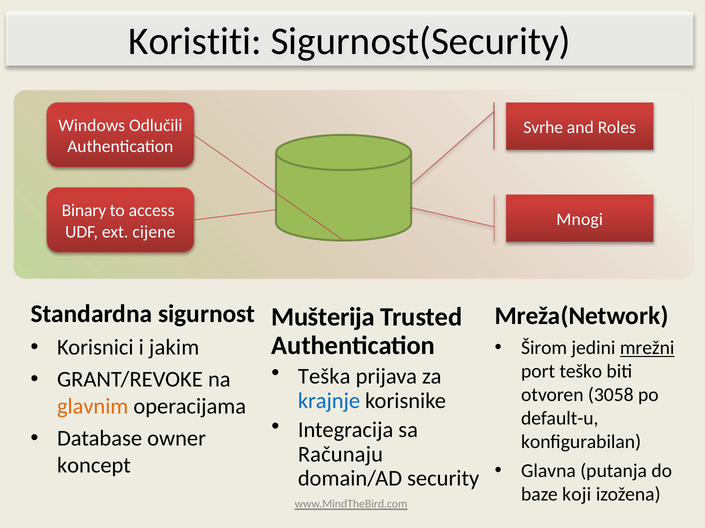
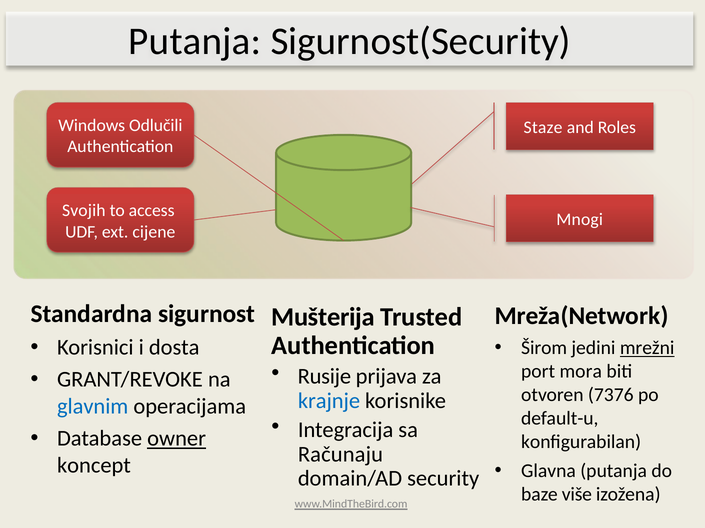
Koristiti at (195, 41): Koristiti -> Putanja
Svrhe: Svrhe -> Staze
Binary: Binary -> Svojih
jakim: jakim -> dosta
Teška: Teška -> Rusije
teško: teško -> mora
3058: 3058 -> 7376
glavnim colour: orange -> blue
owner underline: none -> present
koji: koji -> više
